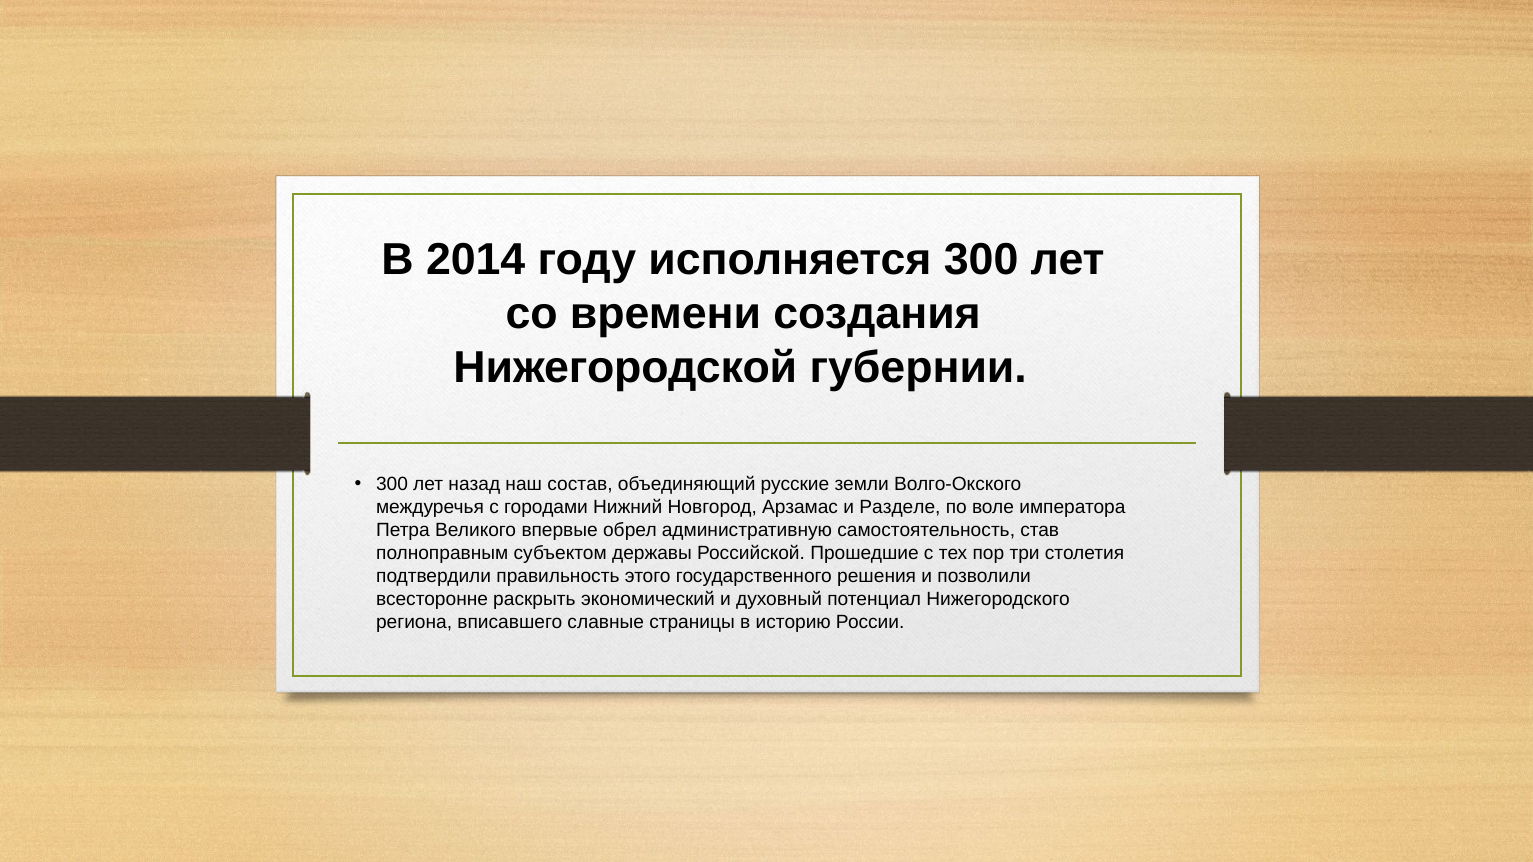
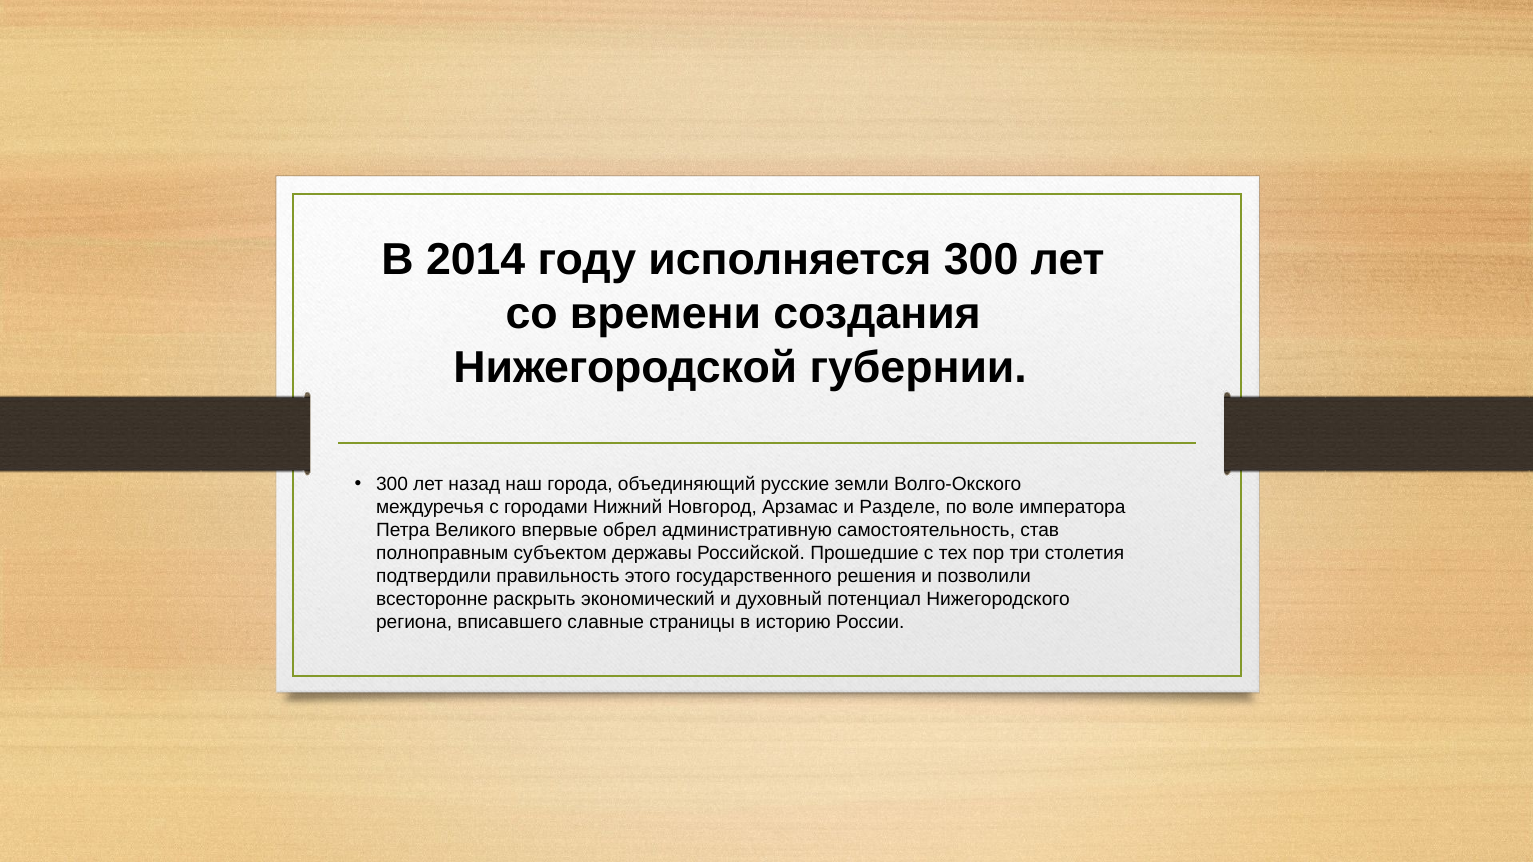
состав: состав -> города
